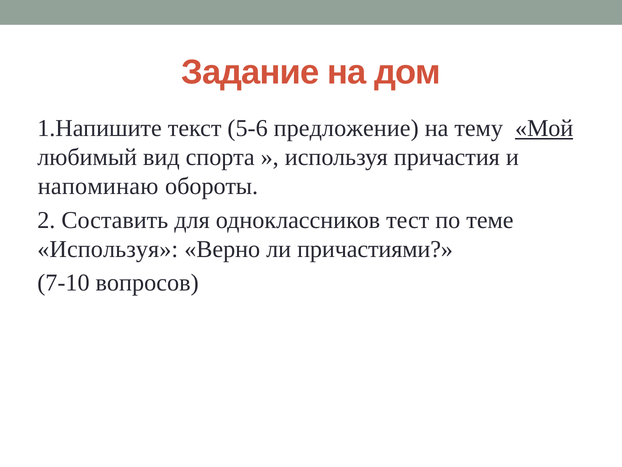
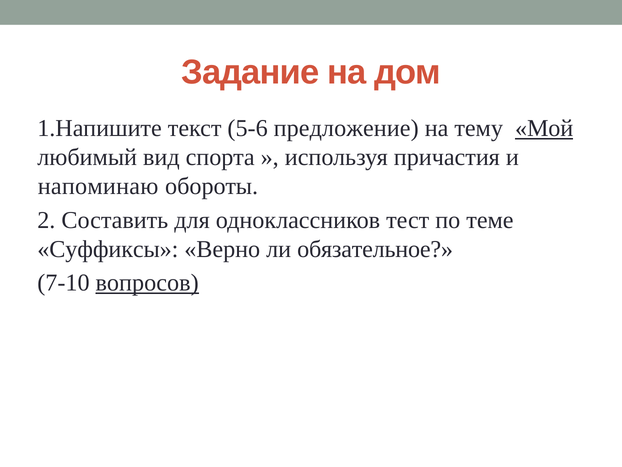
Используя at (108, 249): Используя -> Суффиксы
причастиями: причастиями -> обязательное
вопросов underline: none -> present
